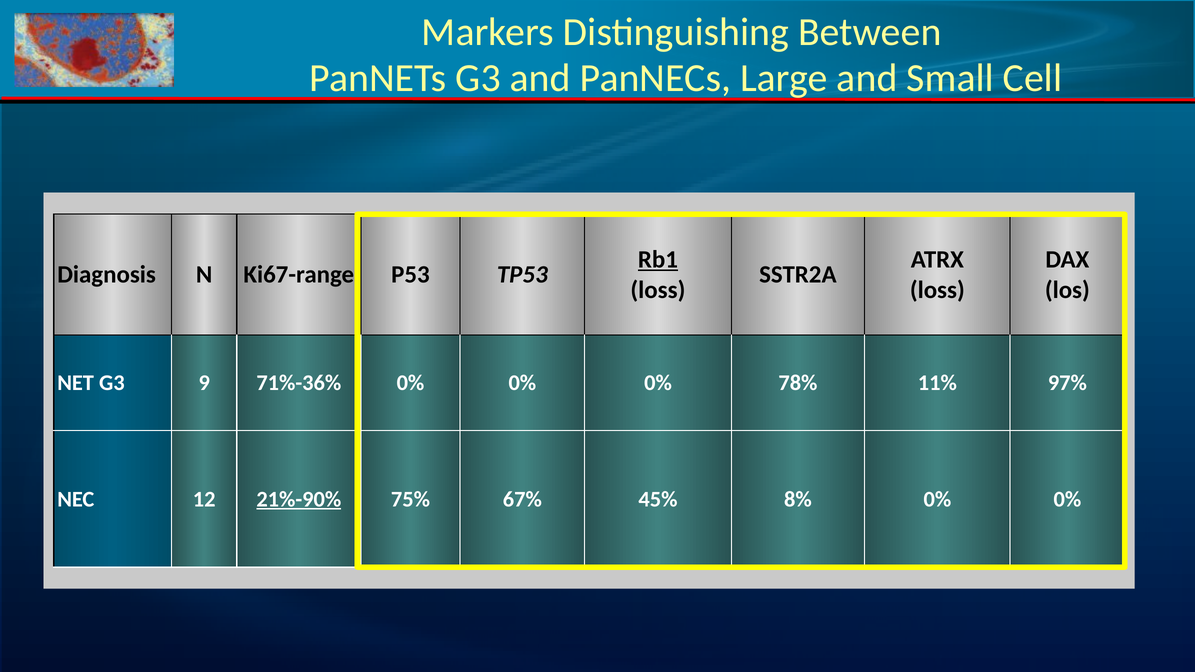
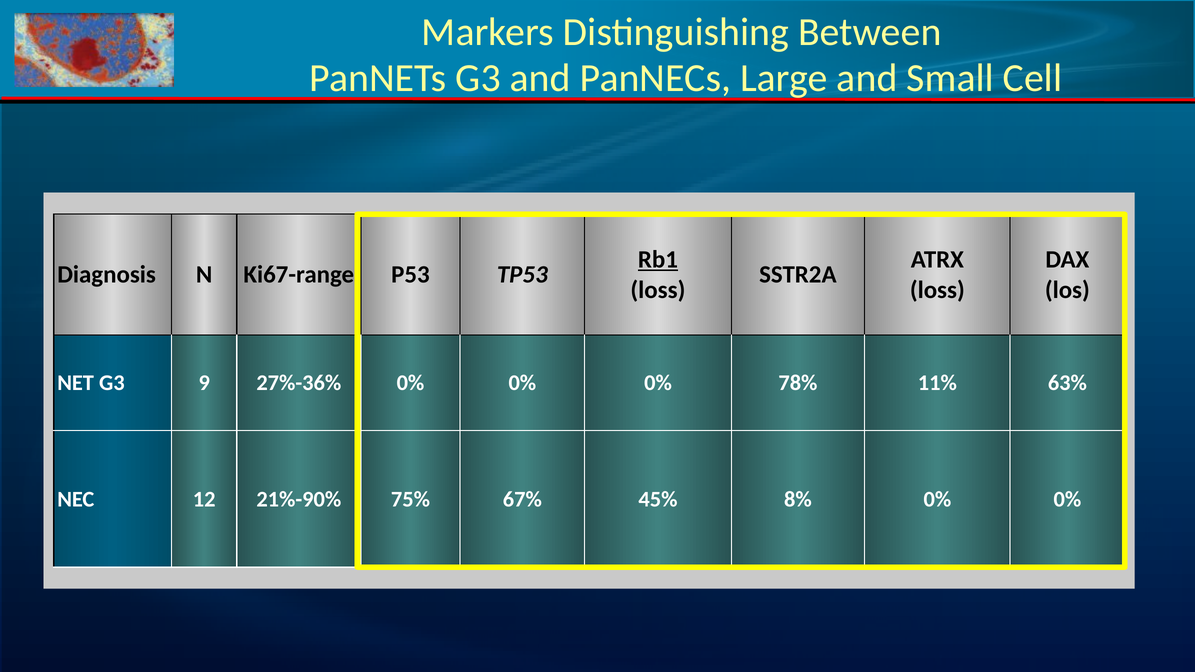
71%-36%: 71%-36% -> 27%-36%
97%: 97% -> 63%
21%-90% underline: present -> none
